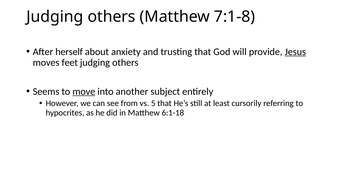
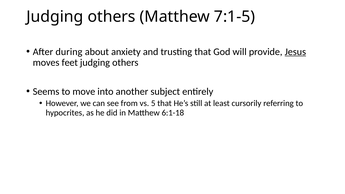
7:1-8: 7:1-8 -> 7:1-5
herself: herself -> during
move underline: present -> none
